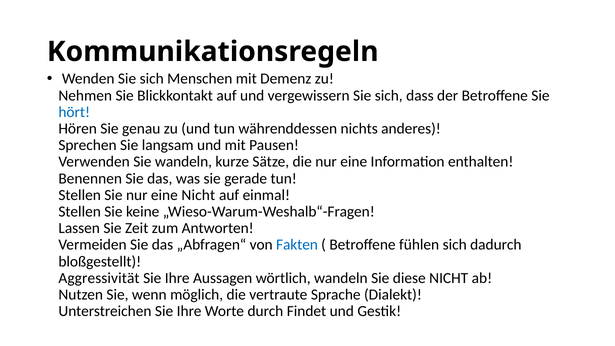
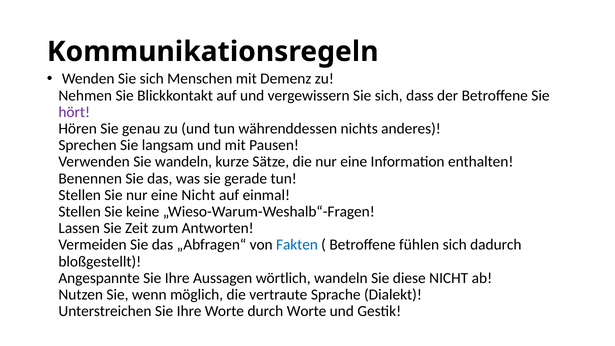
hört colour: blue -> purple
Aggressivität: Aggressivität -> Angespannte
durch Findet: Findet -> Worte
